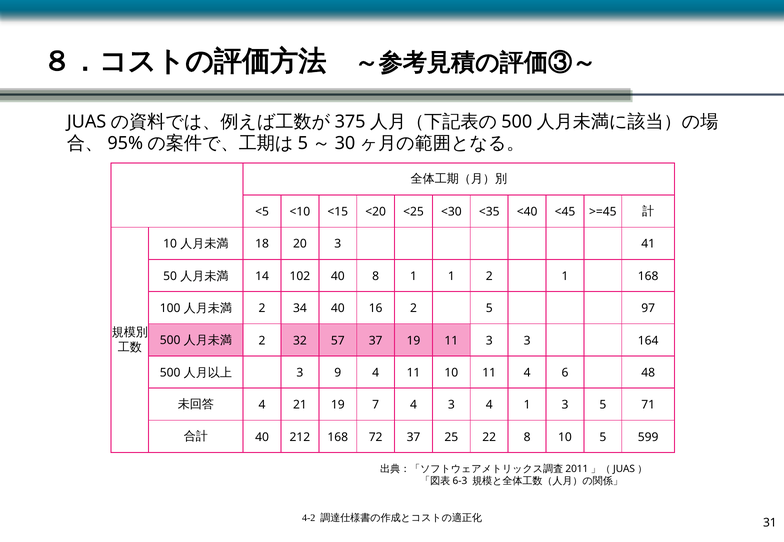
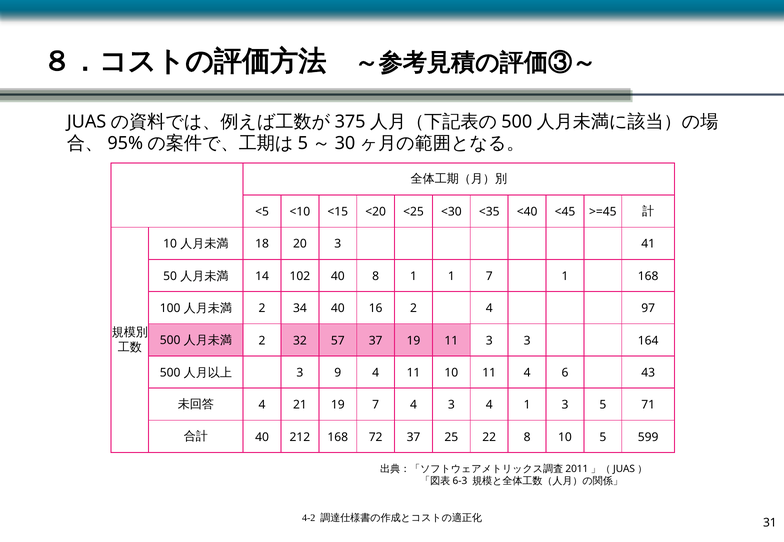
1 2: 2 -> 7
2 5: 5 -> 4
48: 48 -> 43
